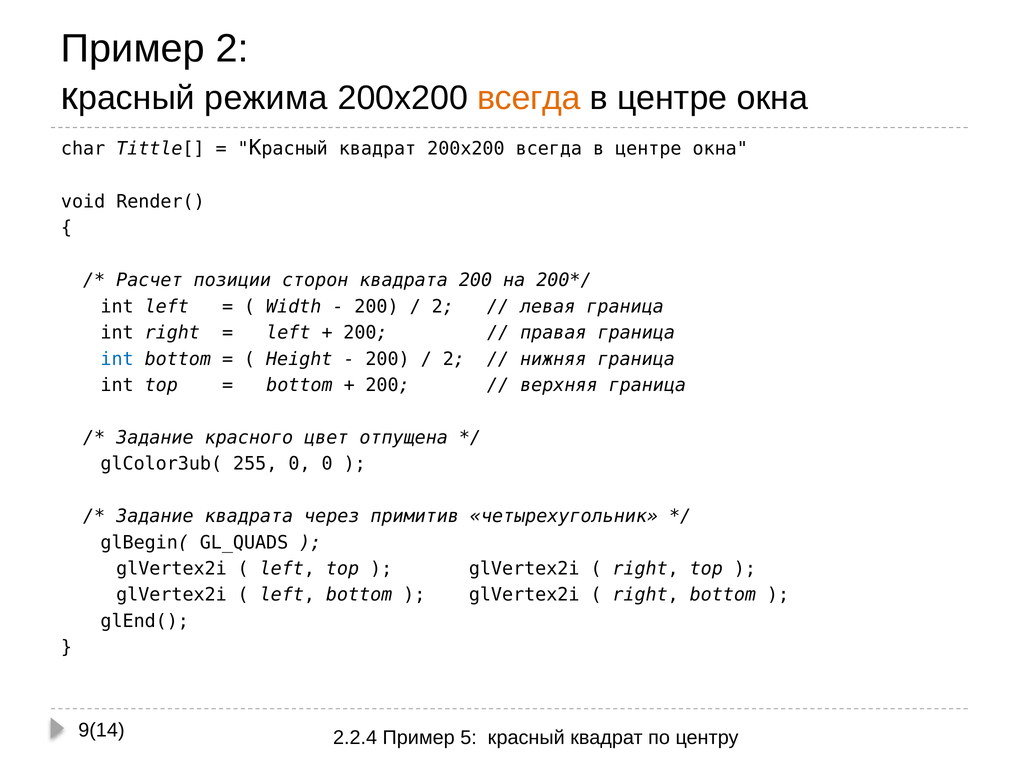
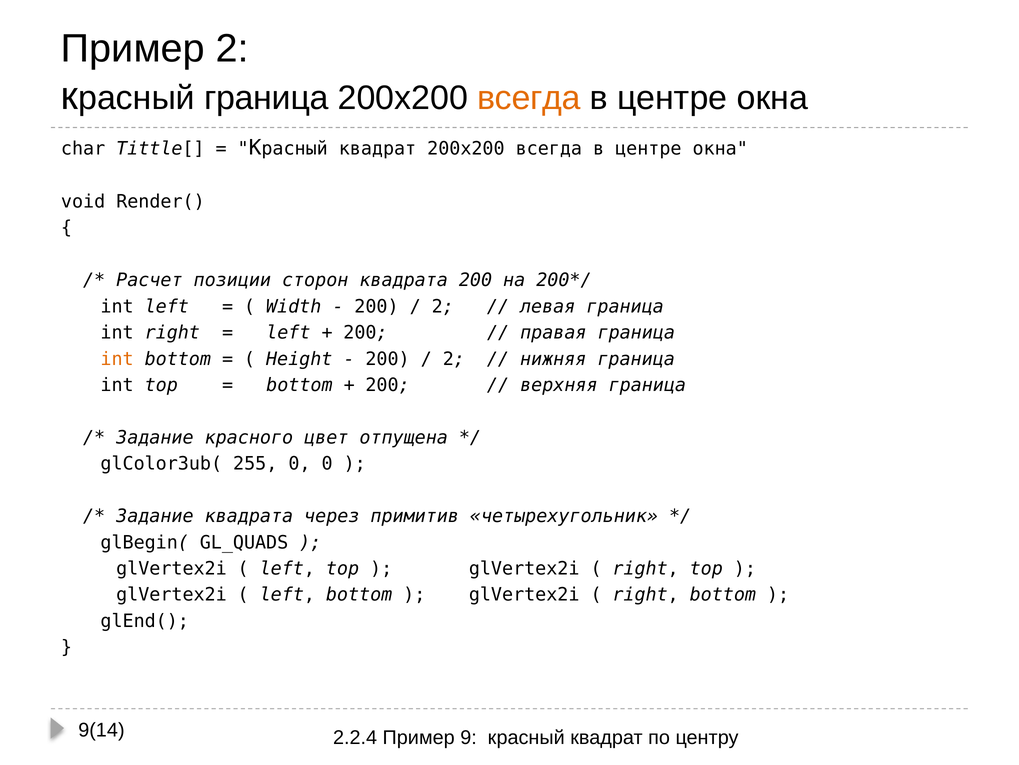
режима at (266, 98): режима -> граница
int at (117, 359) colour: blue -> orange
5: 5 -> 9
